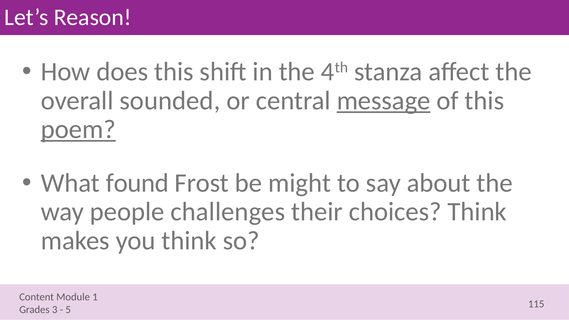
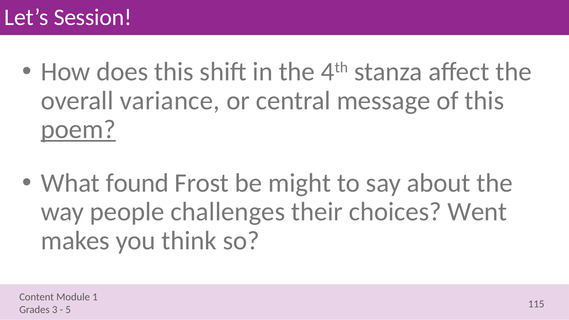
Reason: Reason -> Session
sounded: sounded -> variance
message underline: present -> none
choices Think: Think -> Went
